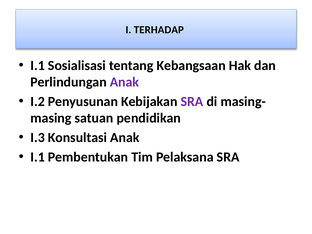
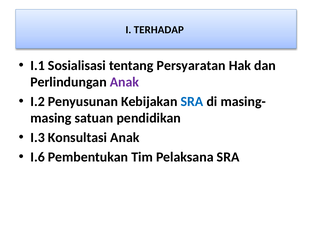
Kebangsaan: Kebangsaan -> Persyaratan
SRA at (192, 102) colour: purple -> blue
I.1 at (38, 157): I.1 -> I.6
